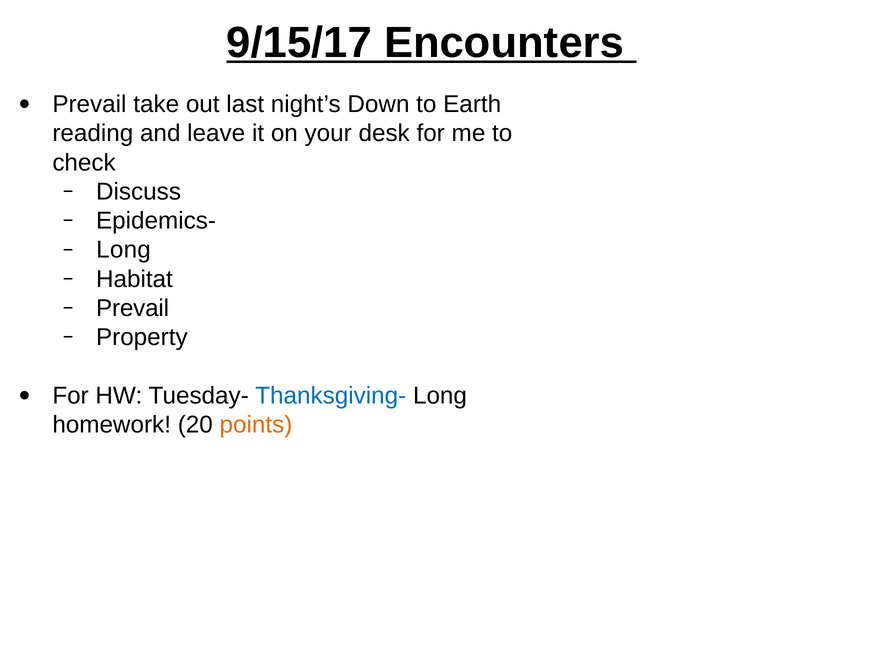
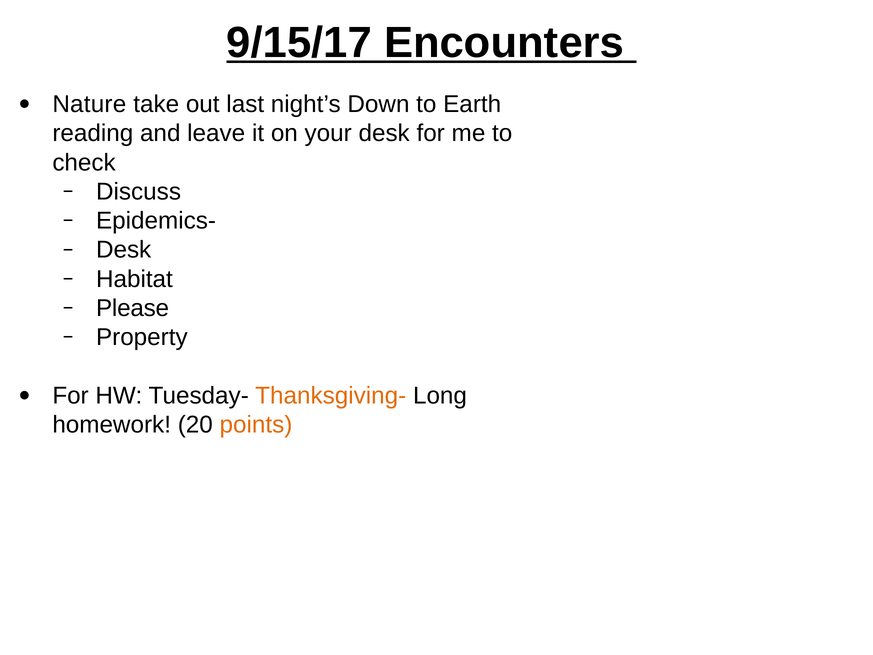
Prevail at (89, 104): Prevail -> Nature
Long at (124, 250): Long -> Desk
Prevail at (133, 308): Prevail -> Please
Thanksgiving- colour: blue -> orange
